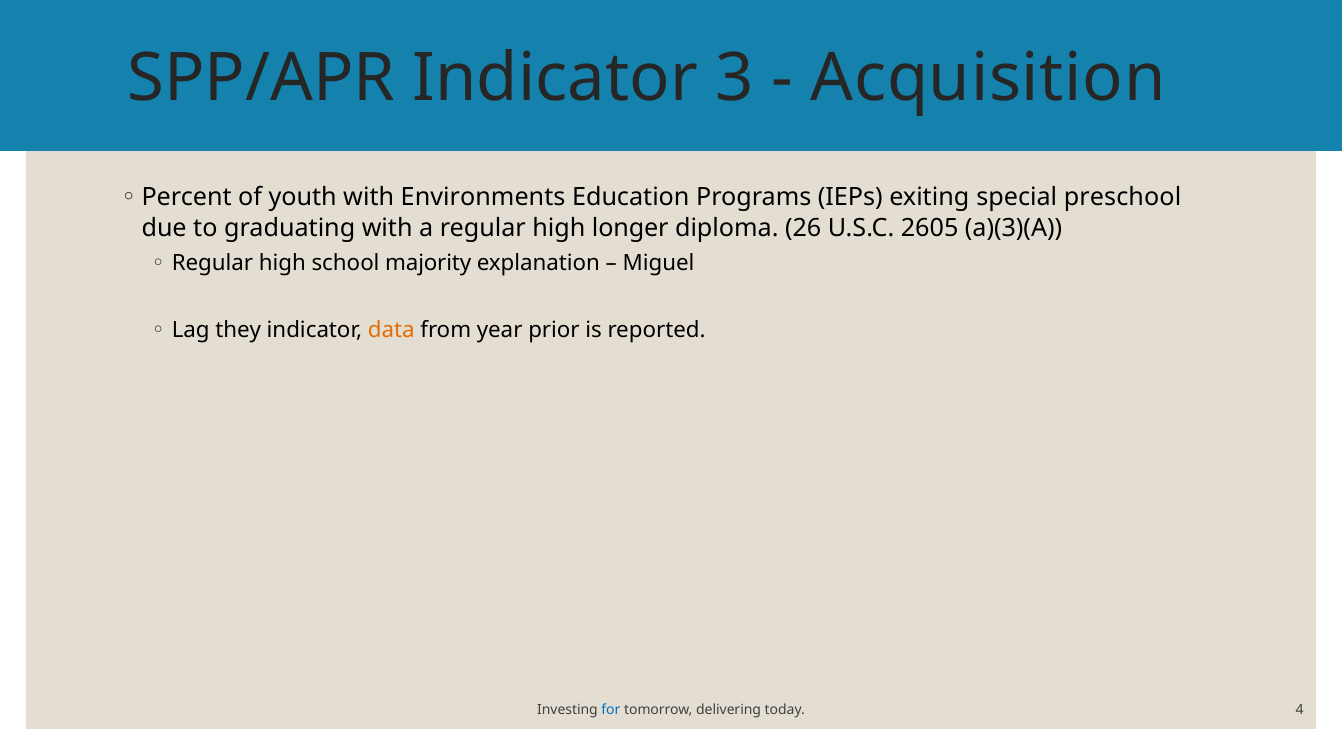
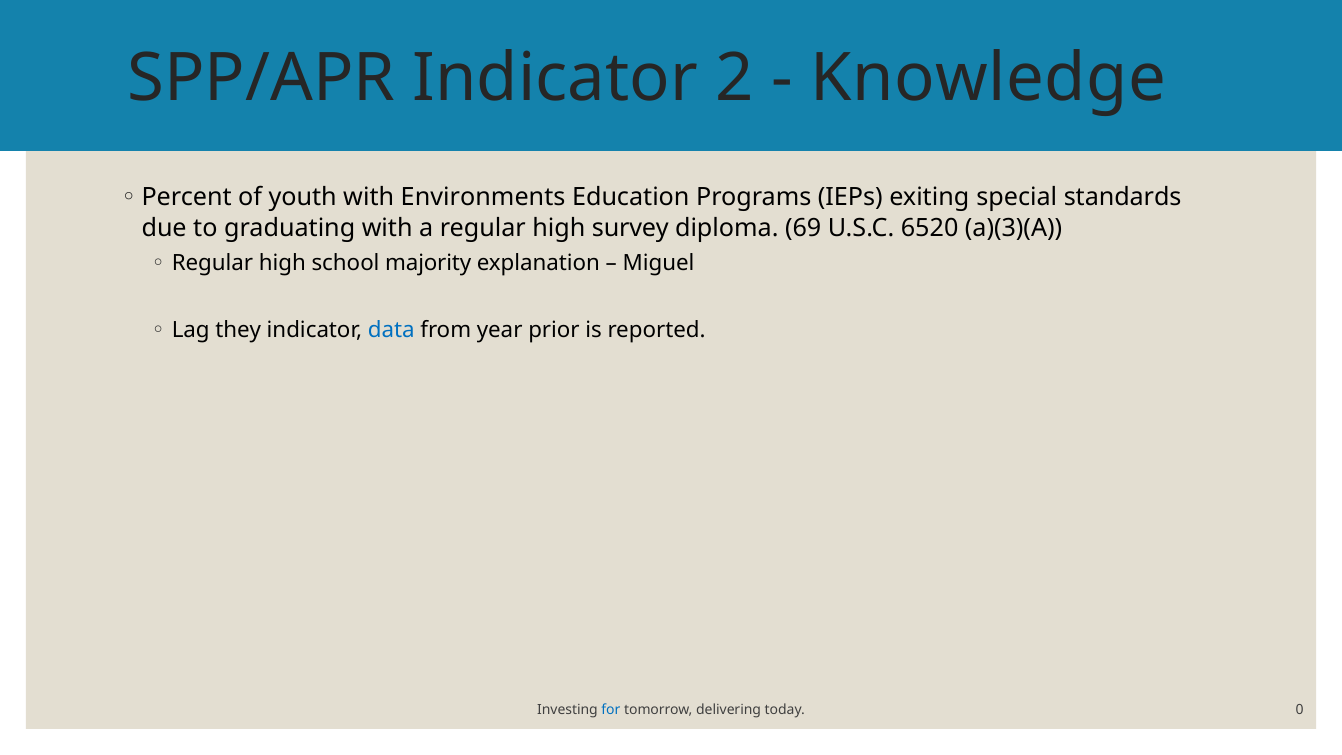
3: 3 -> 2
Acquisition: Acquisition -> Knowledge
preschool: preschool -> standards
longer: longer -> survey
26: 26 -> 69
2605: 2605 -> 6520
data colour: orange -> blue
4: 4 -> 0
